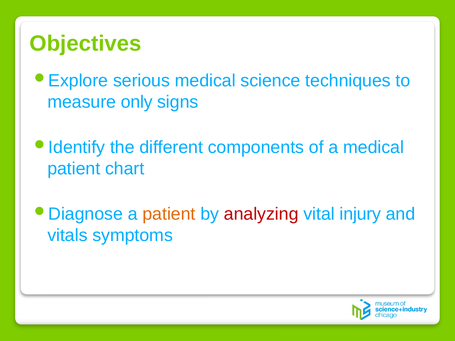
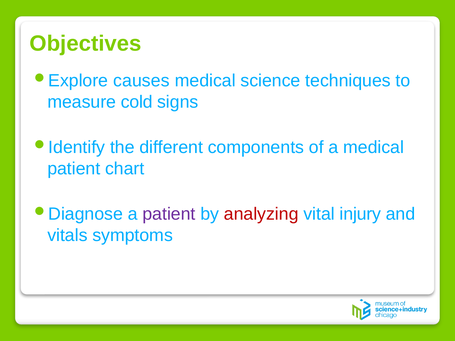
serious: serious -> causes
only: only -> cold
patient at (169, 214) colour: orange -> purple
